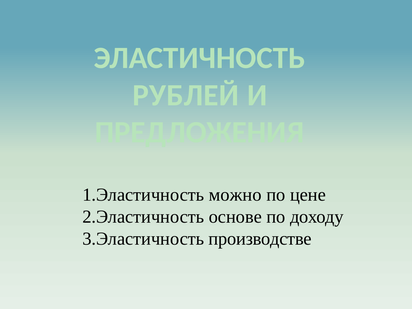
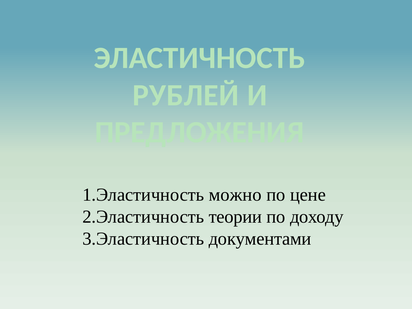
основе: основе -> теории
производстве: производстве -> документами
